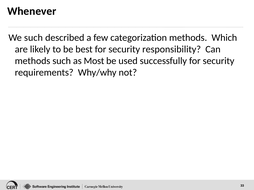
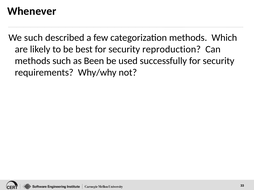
responsibility: responsibility -> reproduction
Most: Most -> Been
